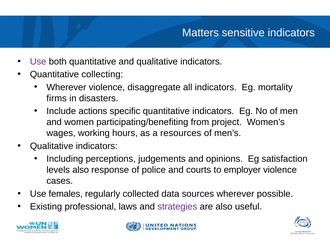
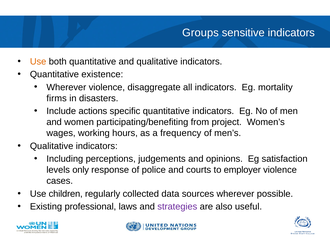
Matters: Matters -> Groups
Use at (38, 61) colour: purple -> orange
collecting: collecting -> existence
resources: resources -> frequency
levels also: also -> only
females: females -> children
